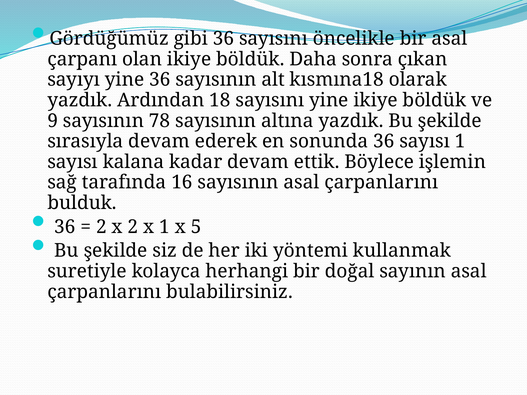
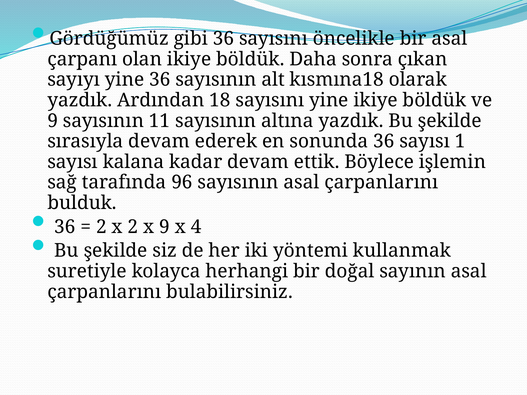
78: 78 -> 11
16: 16 -> 96
x 1: 1 -> 9
5: 5 -> 4
